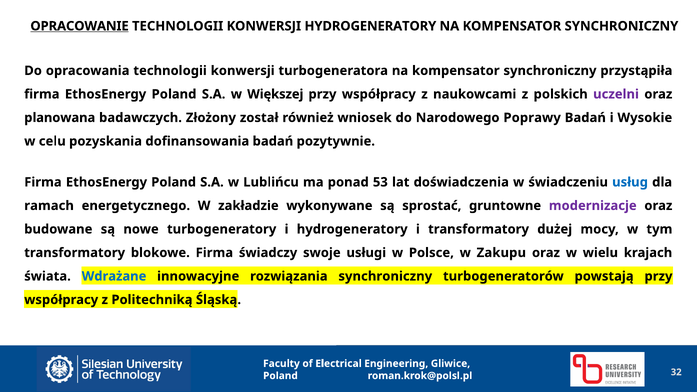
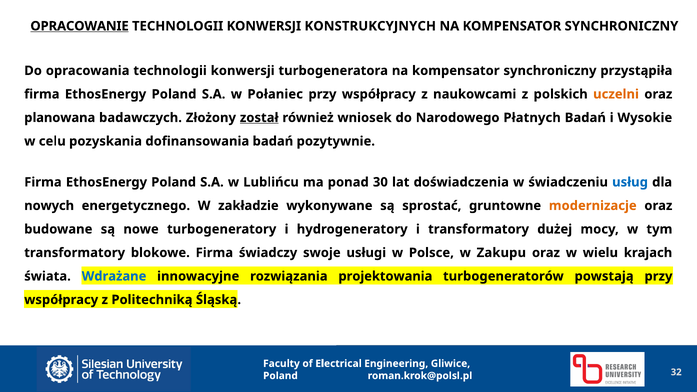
KONWERSJI HYDROGENERATORY: HYDROGENERATORY -> KONSTRUKCYJNYCH
Większej: Większej -> Połaniec
uczelni colour: purple -> orange
został underline: none -> present
Poprawy: Poprawy -> Płatnych
53: 53 -> 30
ramach: ramach -> nowych
modernizacje colour: purple -> orange
rozwiązania synchroniczny: synchroniczny -> projektowania
